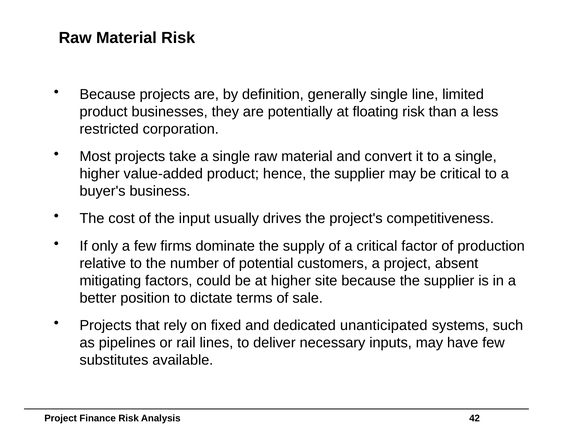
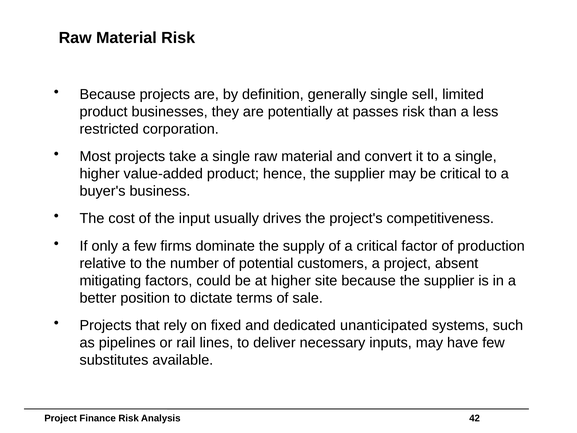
line: line -> sell
floating: floating -> passes
